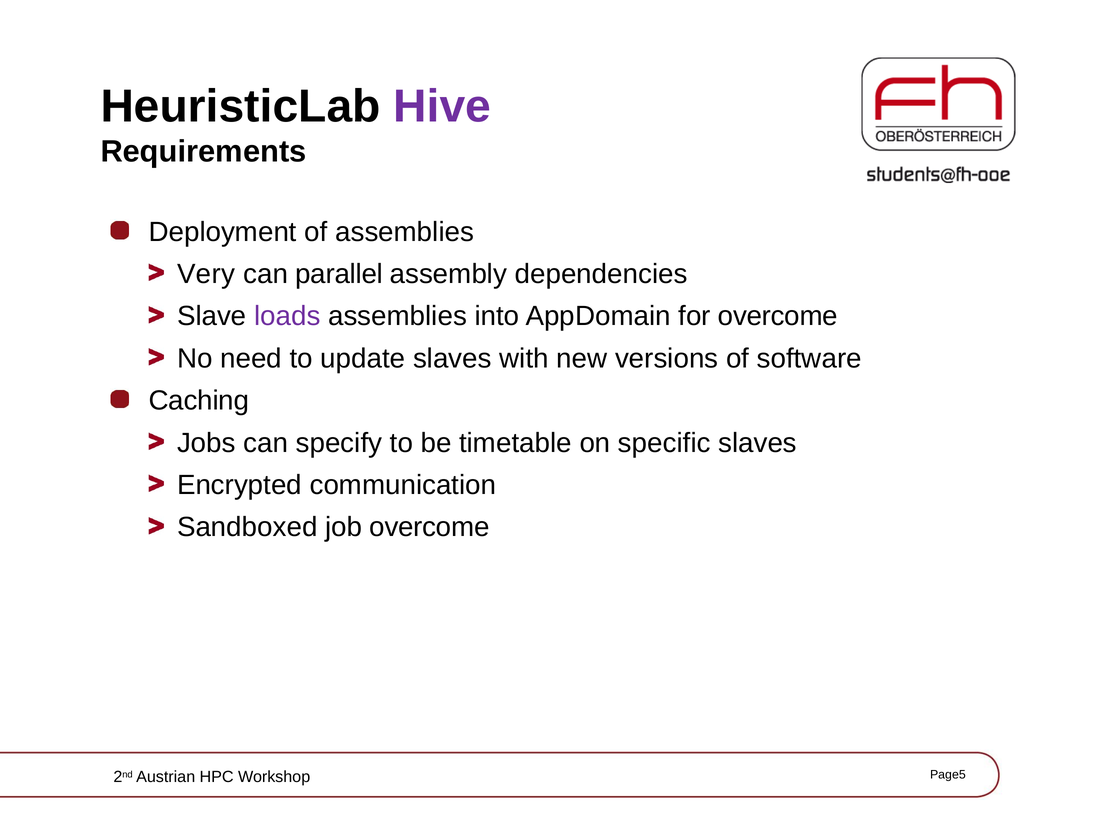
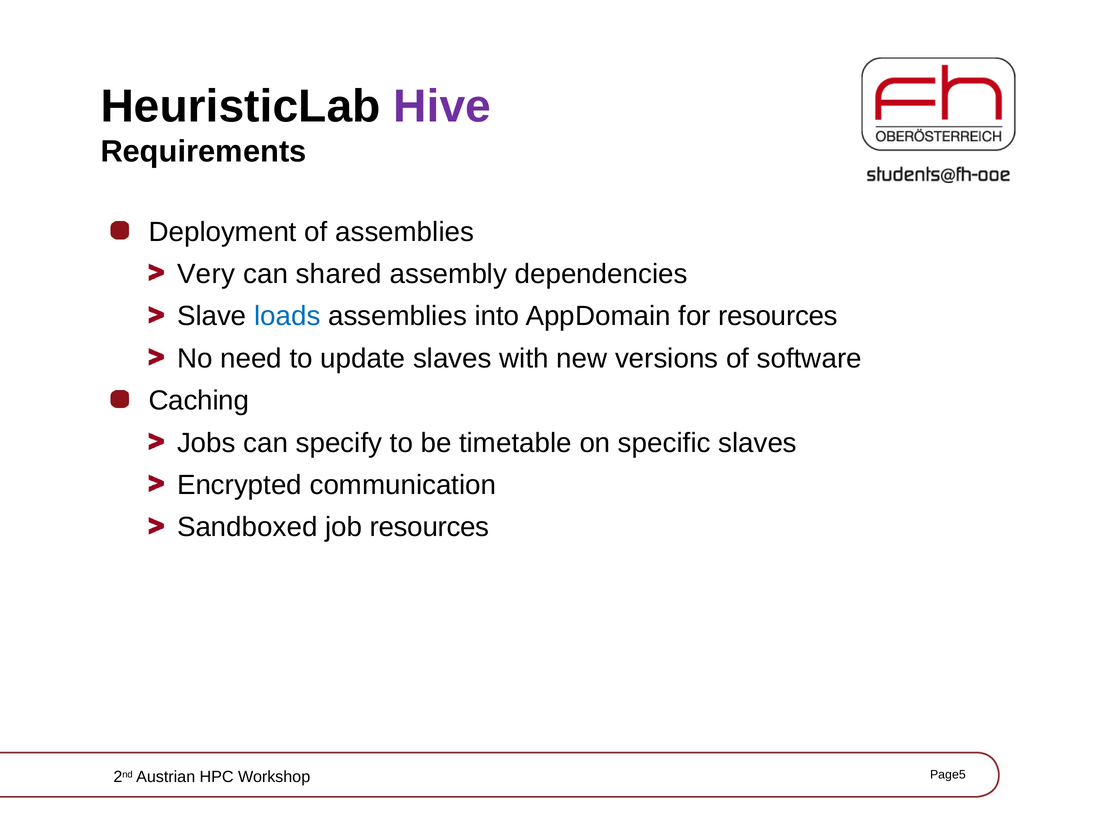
parallel: parallel -> shared
loads colour: purple -> blue
for overcome: overcome -> resources
job overcome: overcome -> resources
